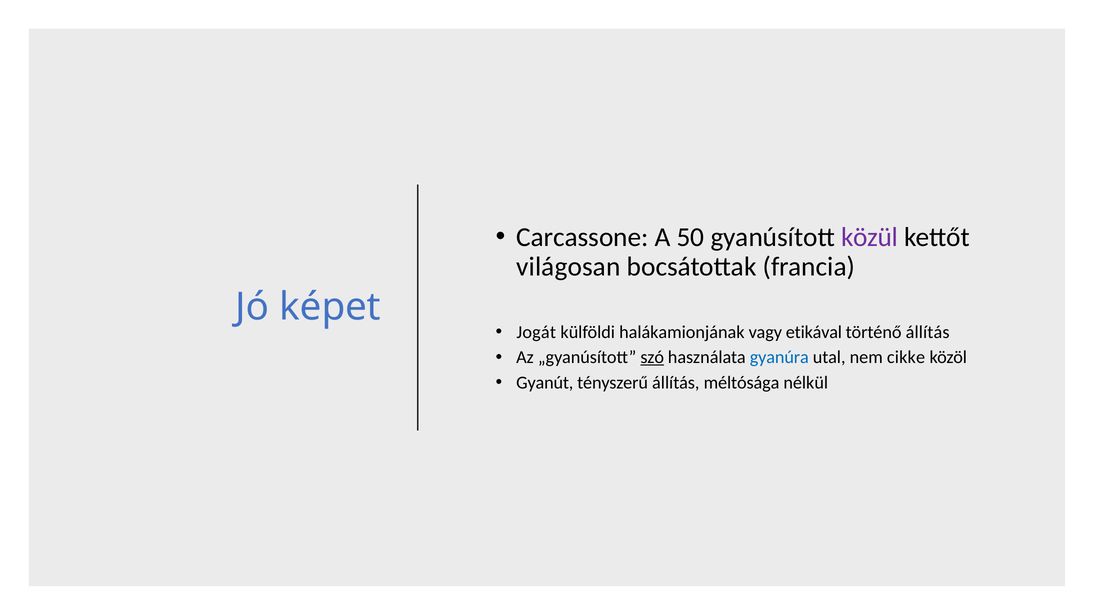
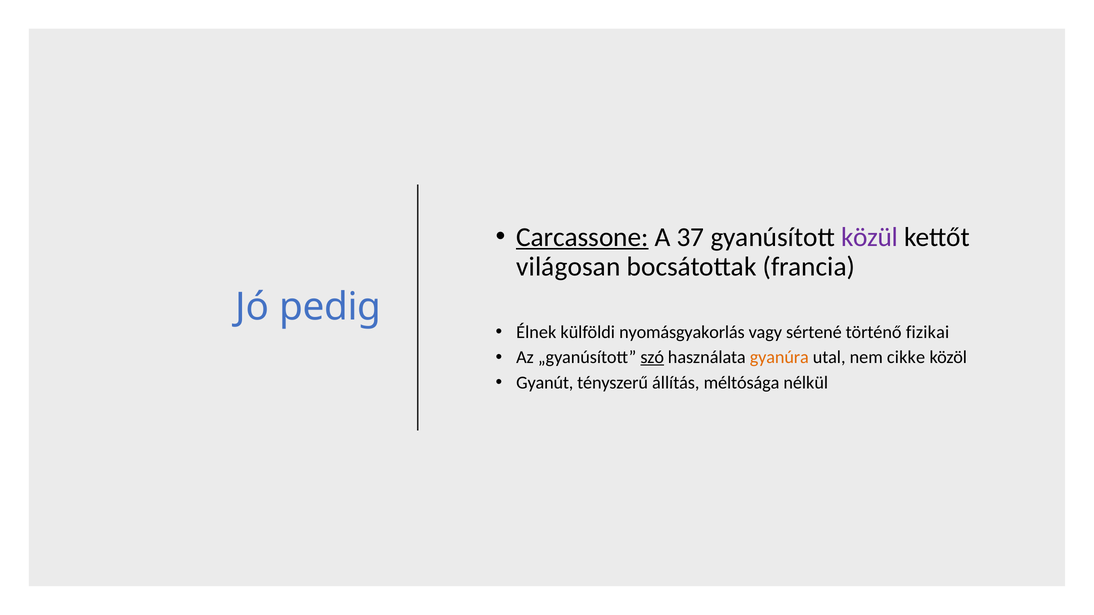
Carcassone underline: none -> present
50: 50 -> 37
képet: képet -> pedig
Jogát: Jogát -> Élnek
halákamionjának: halákamionjának -> nyomásgyakorlás
etikával: etikával -> sértené
történő állítás: állítás -> fizikai
gyanúra colour: blue -> orange
